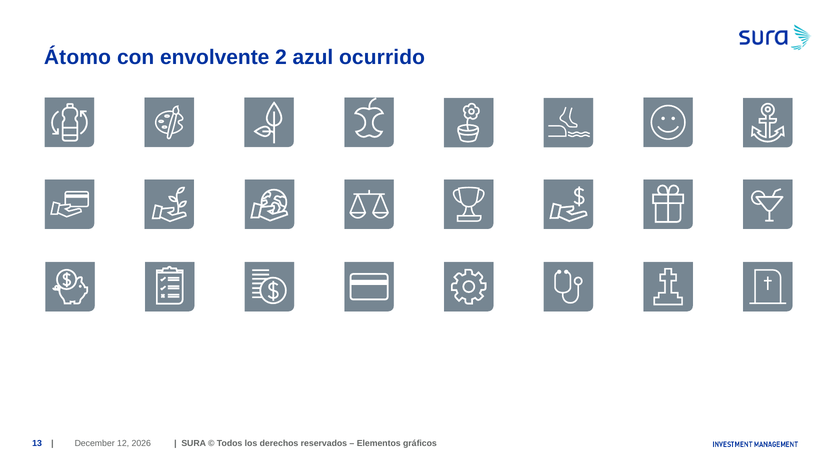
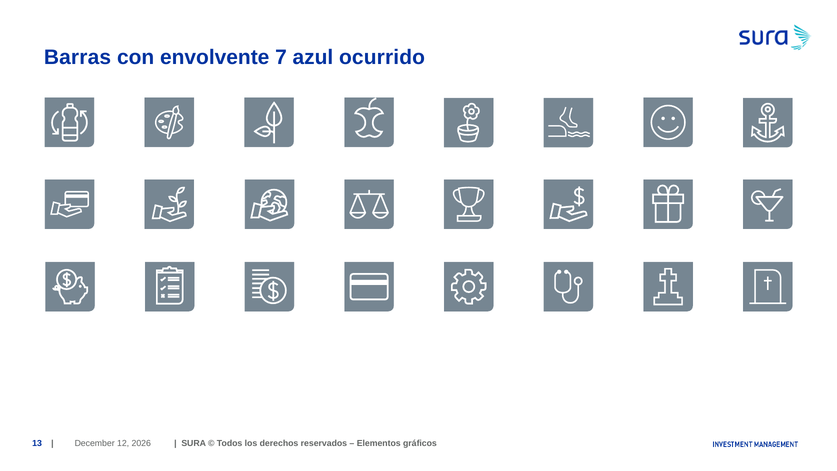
Átomo: Átomo -> Barras
2: 2 -> 7
